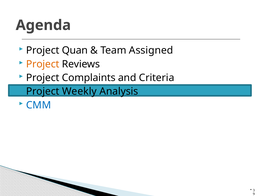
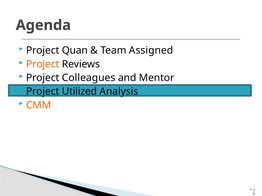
Complaints: Complaints -> Colleagues
Criteria: Criteria -> Mentor
Weekly: Weekly -> Utilized
CMM colour: blue -> orange
